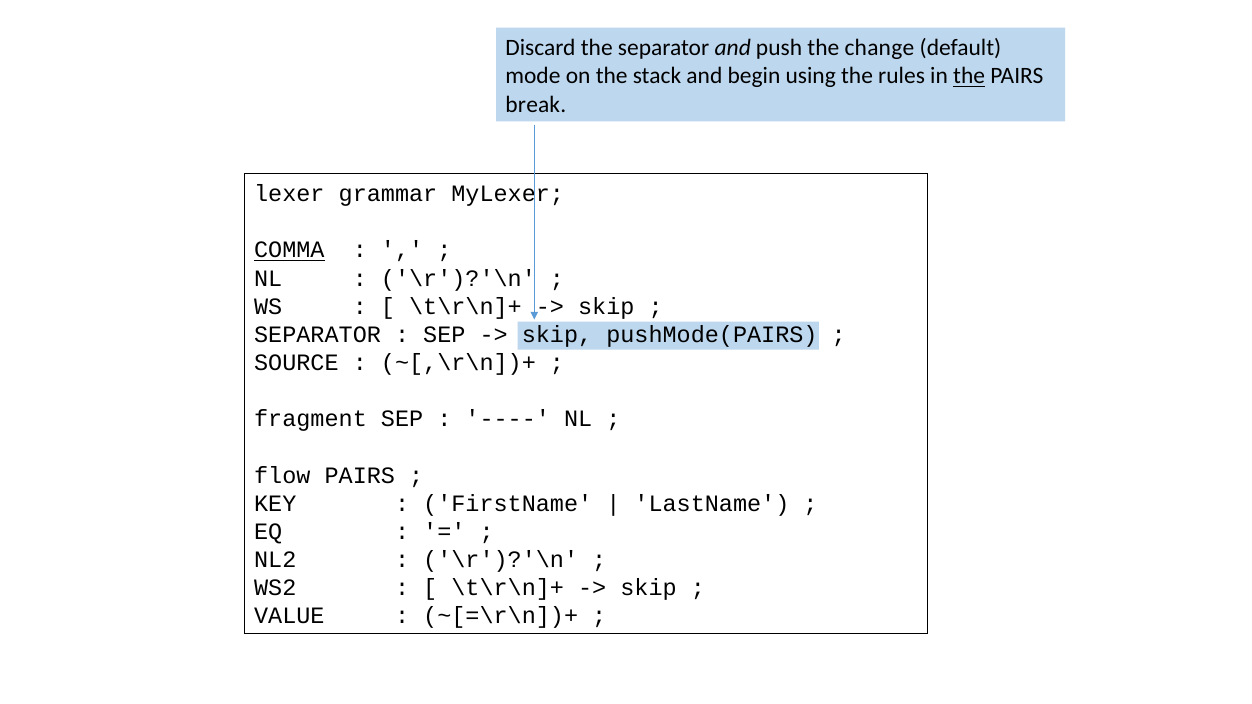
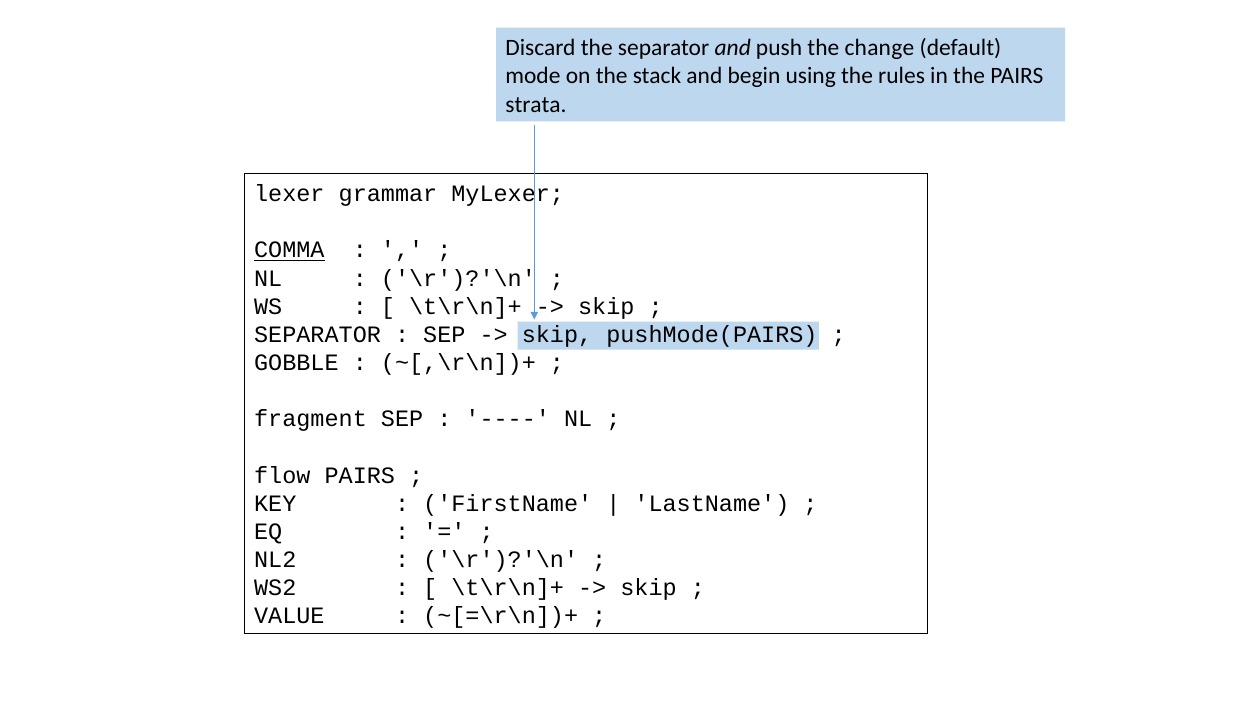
the at (969, 76) underline: present -> none
break: break -> strata
SOURCE: SOURCE -> GOBBLE
